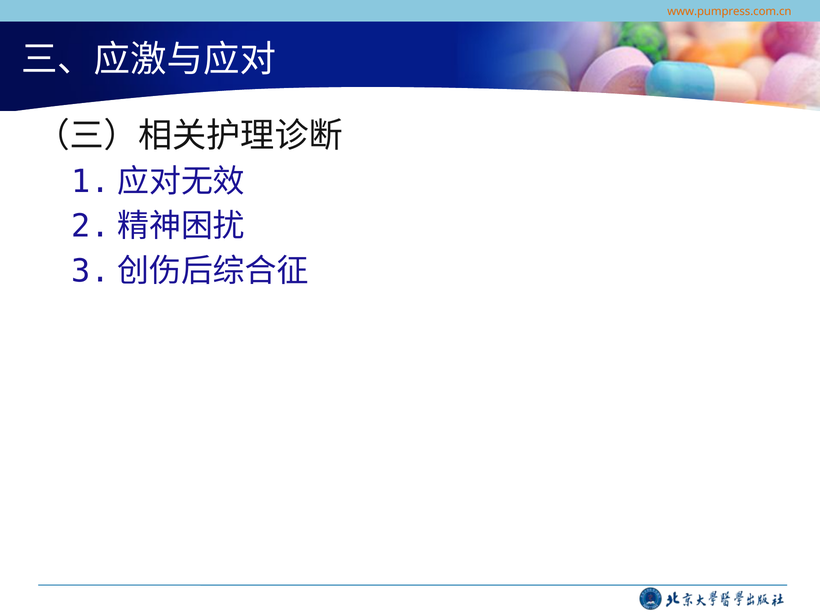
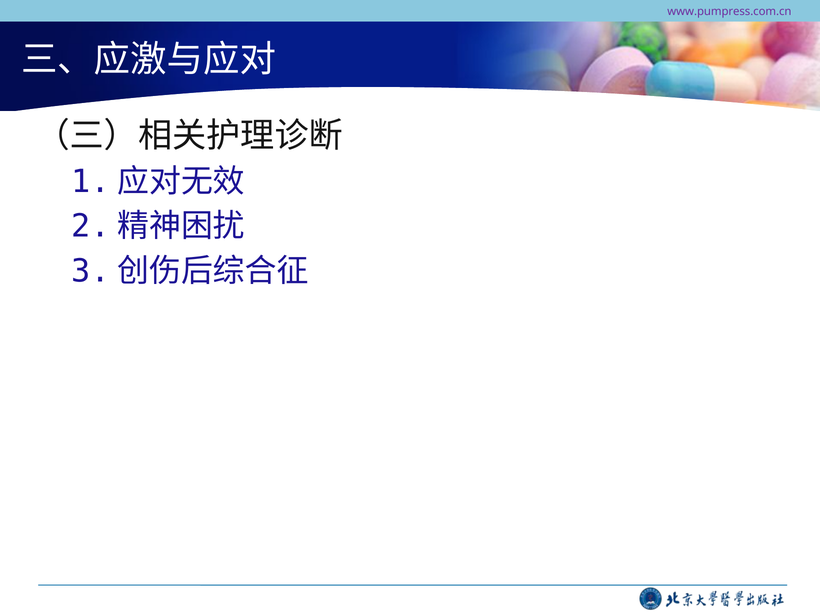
www.pumpress.com.cn colour: orange -> purple
